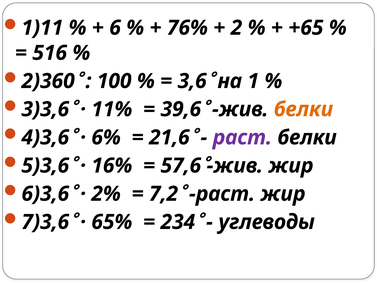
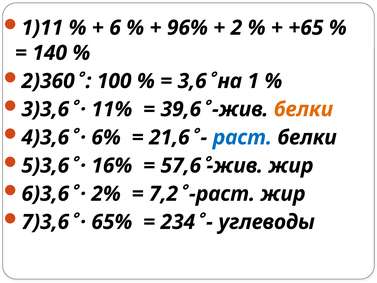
76%: 76% -> 96%
516: 516 -> 140
раст at (242, 137) colour: purple -> blue
